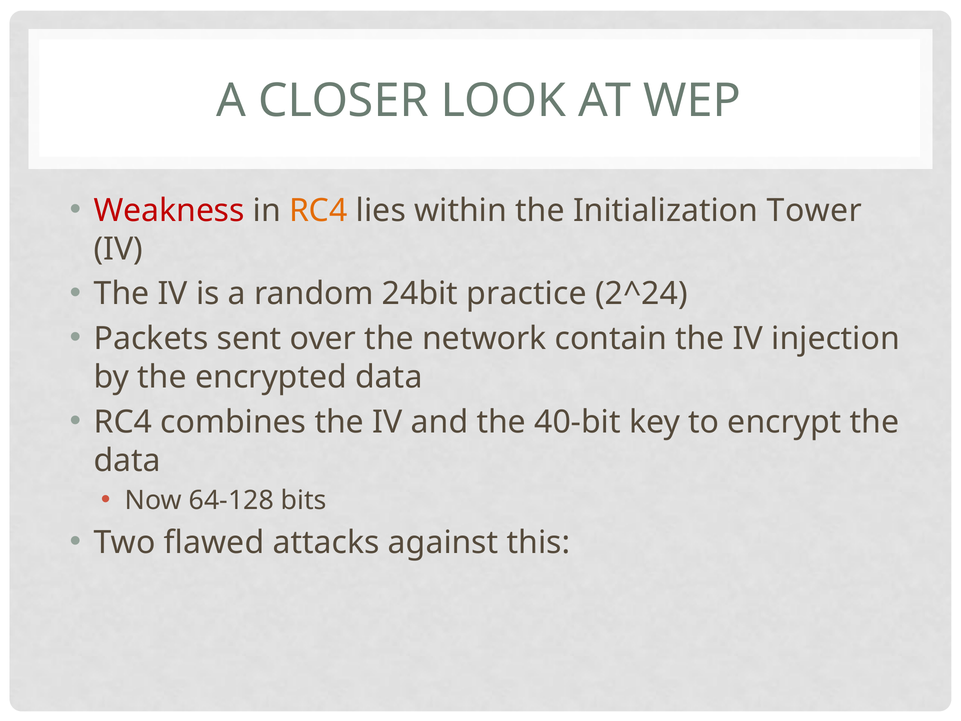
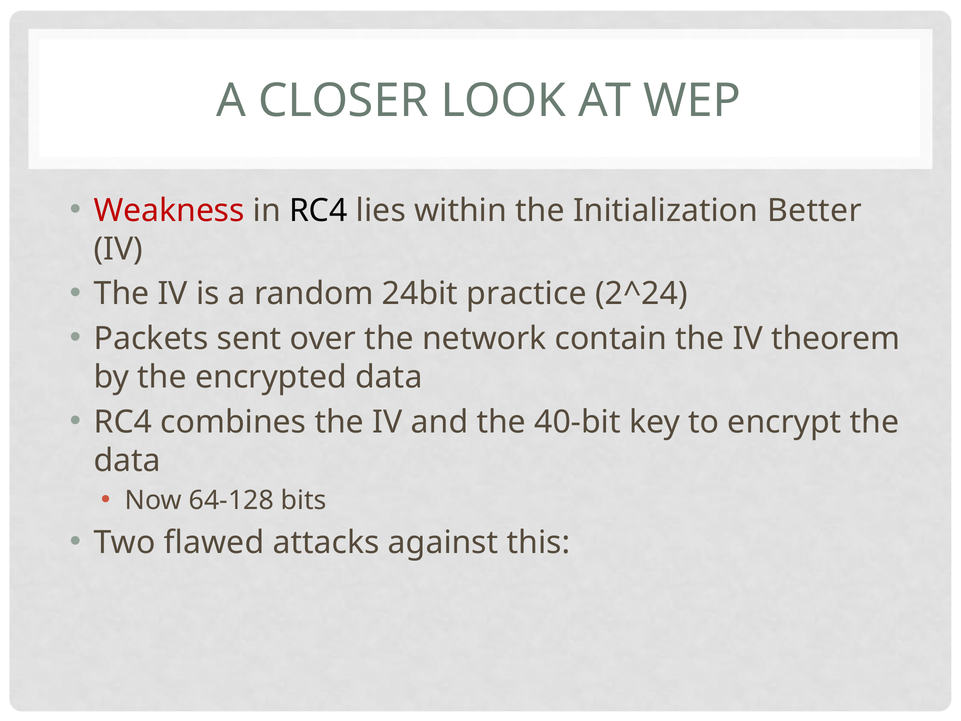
RC4 at (318, 210) colour: orange -> black
Tower: Tower -> Better
injection: injection -> theorem
